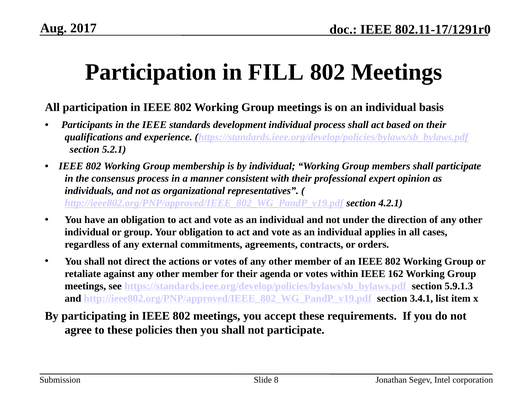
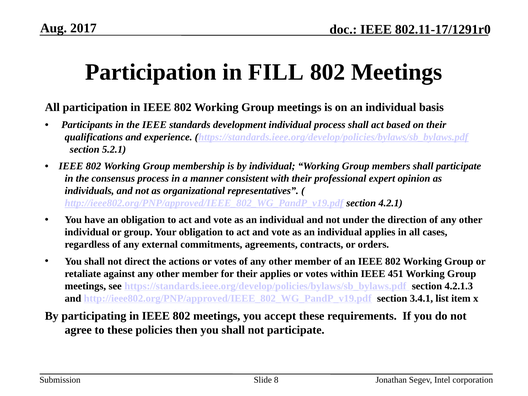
their agenda: agenda -> applies
162: 162 -> 451
5.9.1.3: 5.9.1.3 -> 4.2.1.3
